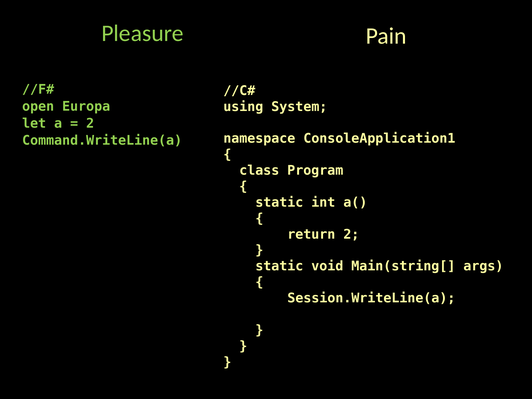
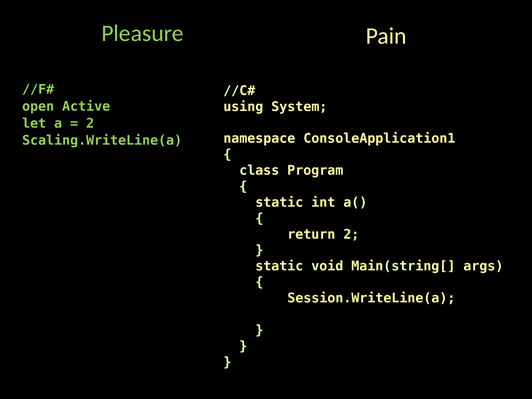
Europa: Europa -> Active
Command.WriteLine(a: Command.WriteLine(a -> Scaling.WriteLine(a
